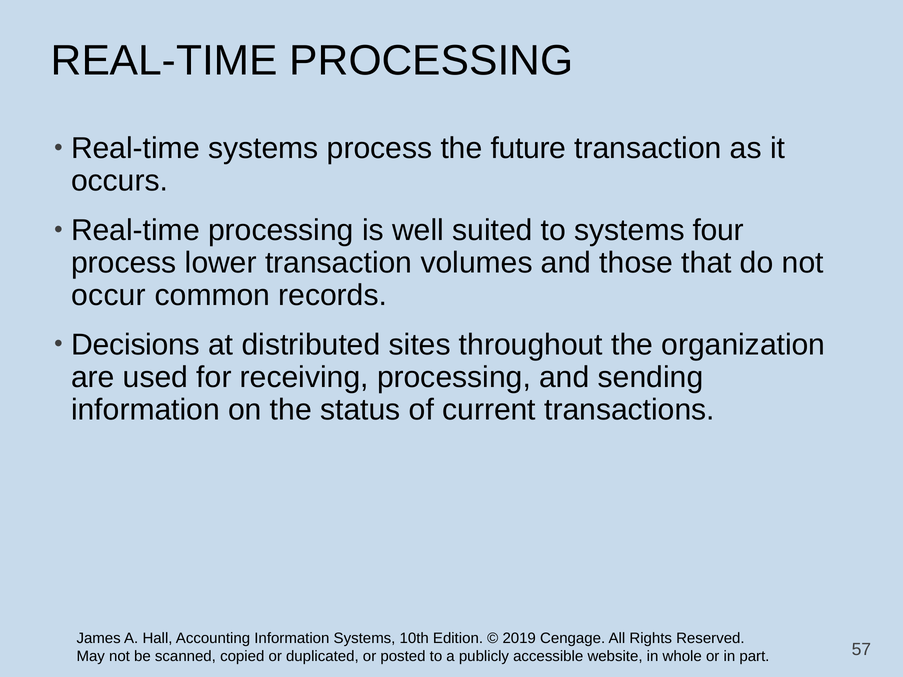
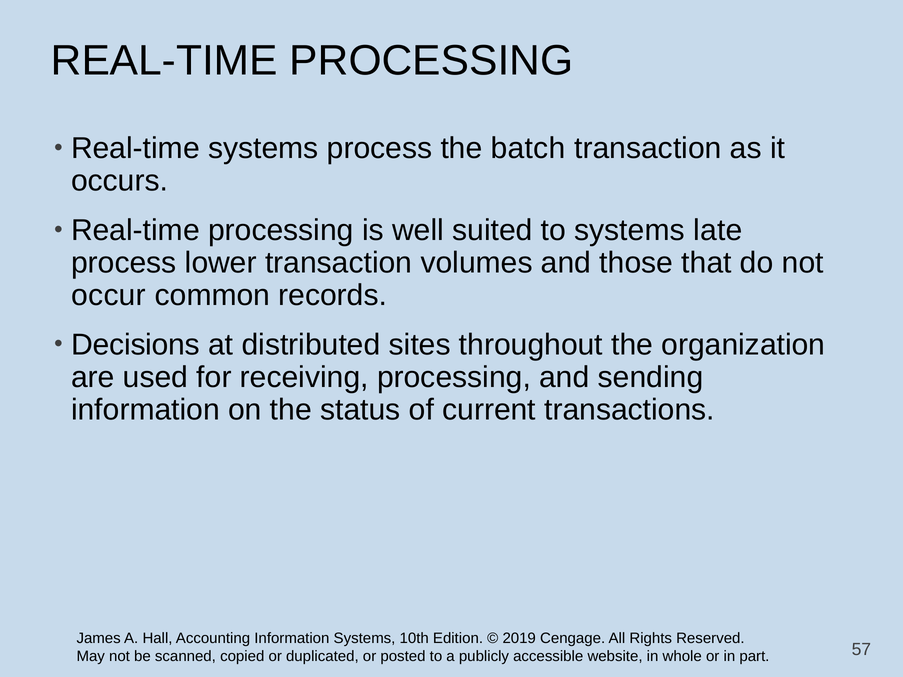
future: future -> batch
four: four -> late
